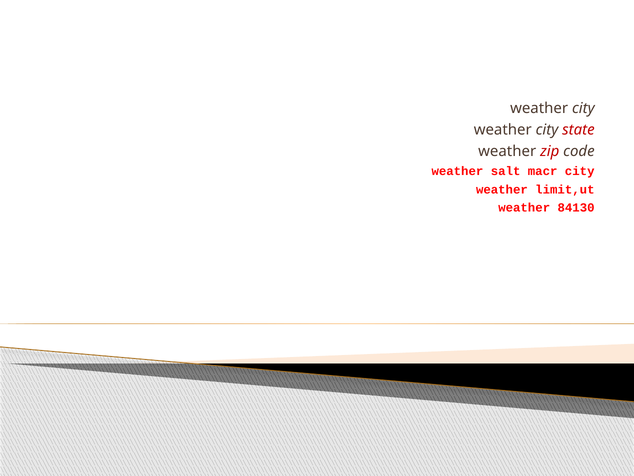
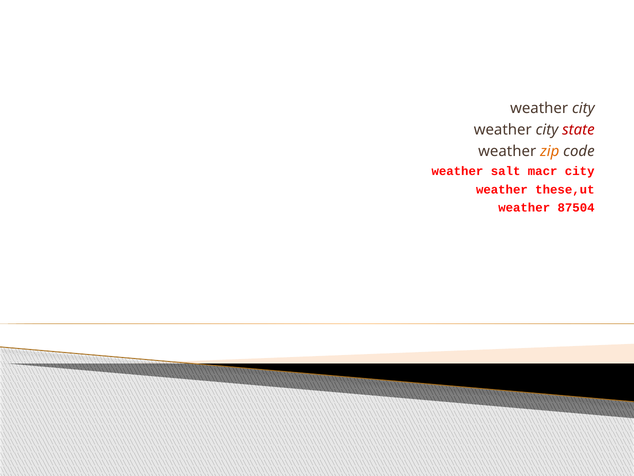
zip colour: red -> orange
limit,ut: limit,ut -> these,ut
84130: 84130 -> 87504
